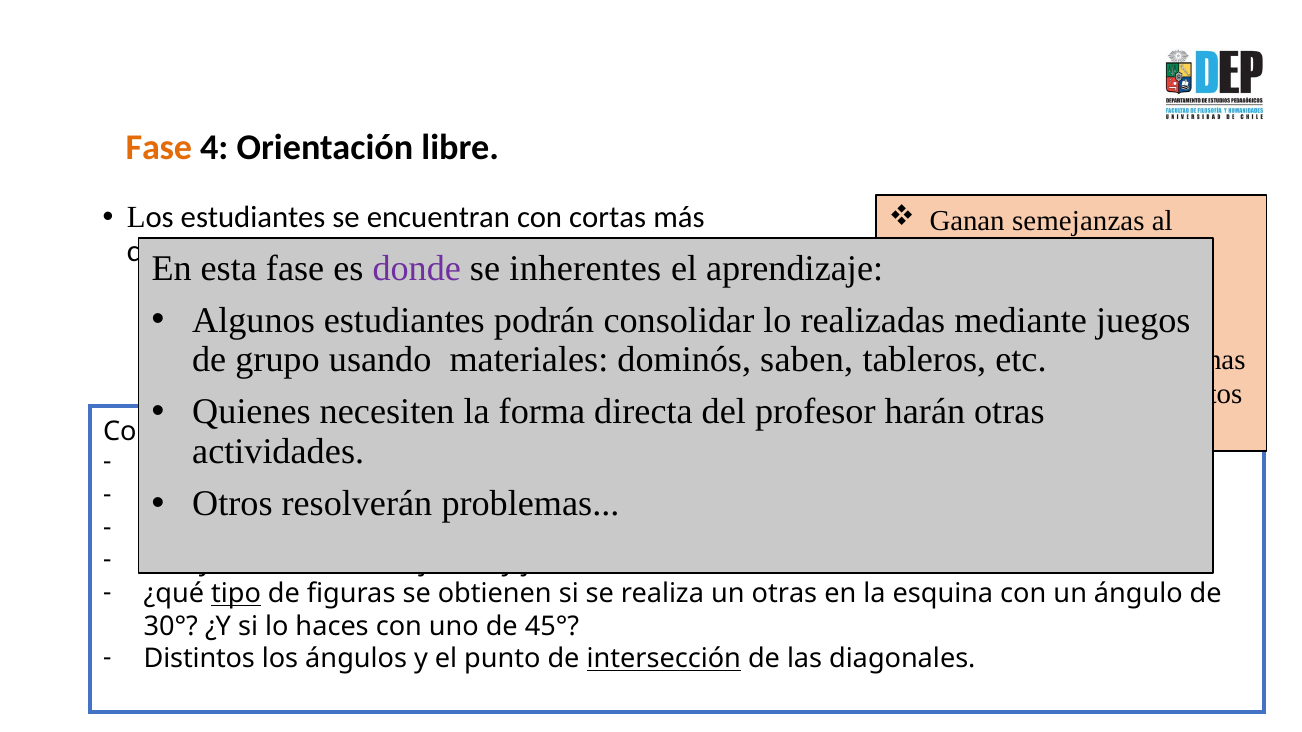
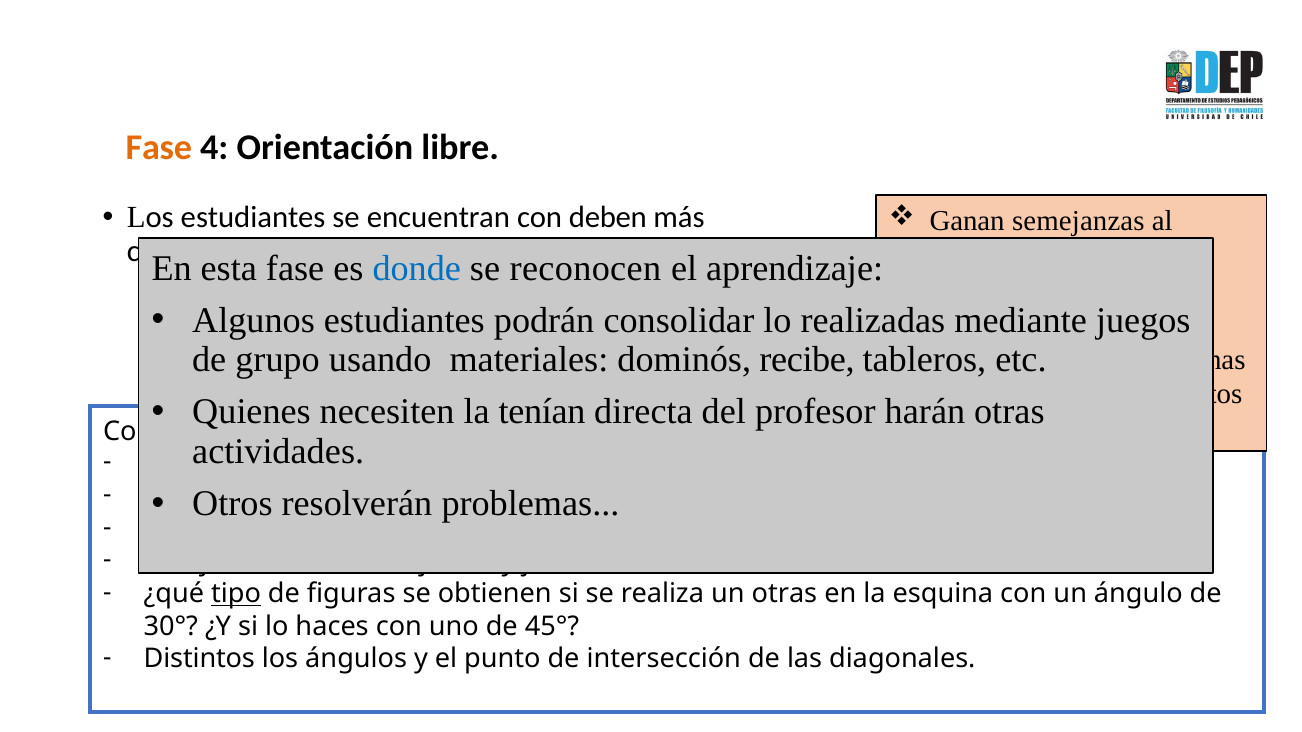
con cortas: cortas -> deben
donde colour: purple -> blue
inherentes: inherentes -> reconocen
saben: saben -> recibe
forma: forma -> tenían
intersección underline: present -> none
